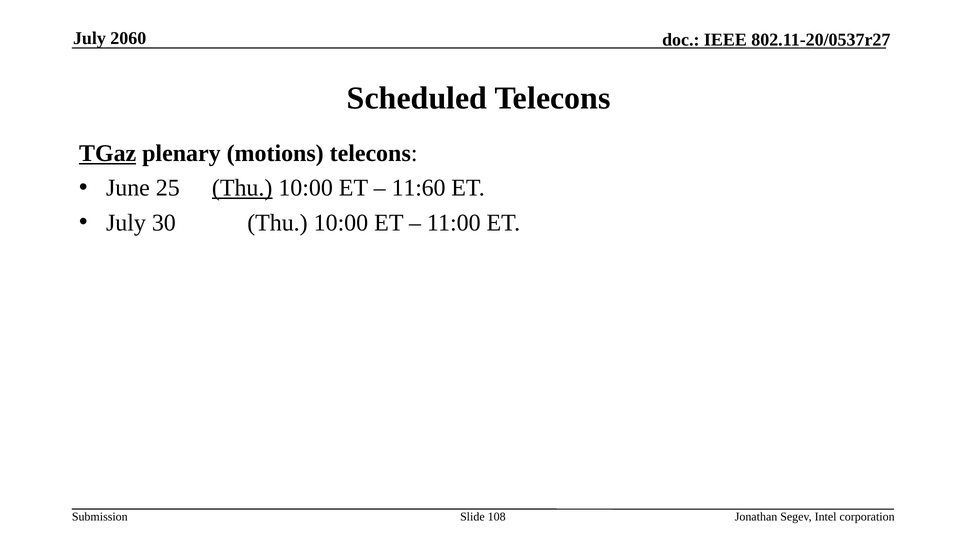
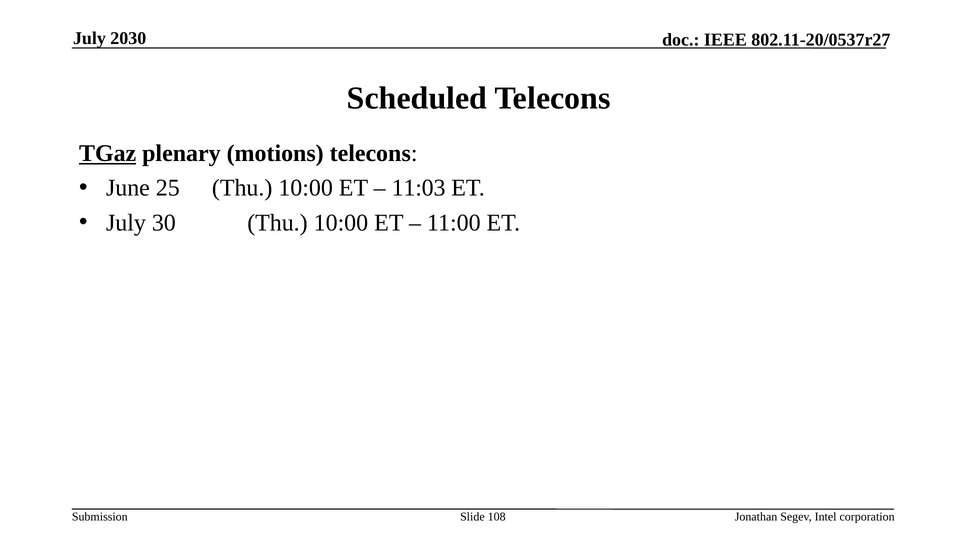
2060: 2060 -> 2030
Thu at (242, 188) underline: present -> none
11:60: 11:60 -> 11:03
